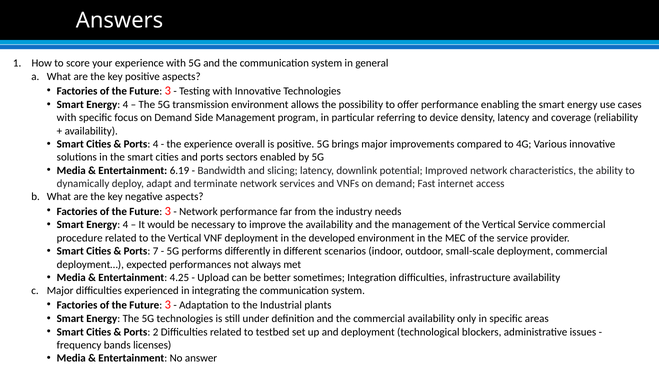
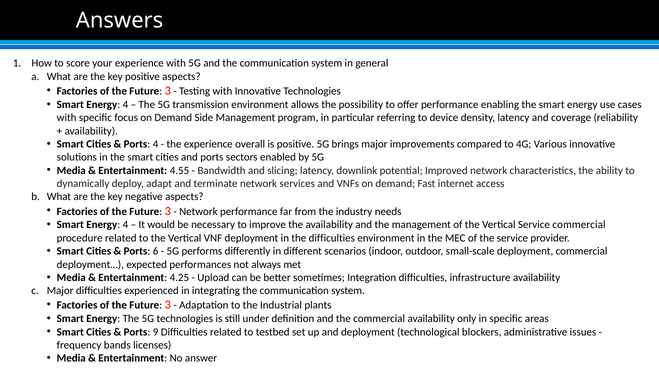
6.19: 6.19 -> 4.55
the developed: developed -> difficulties
7: 7 -> 6
Ports 2: 2 -> 9
